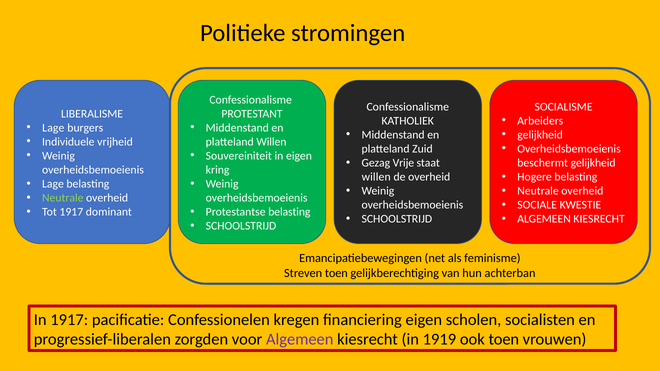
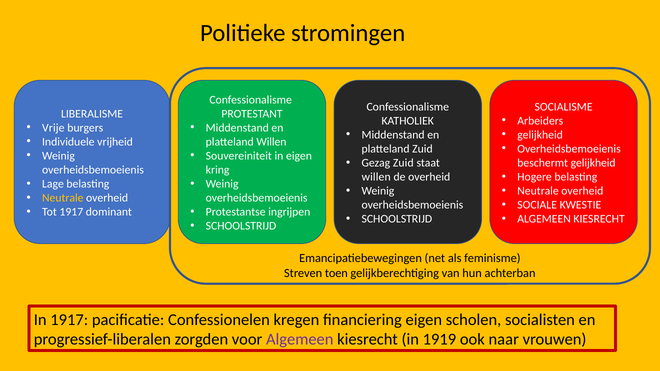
Lage at (53, 128): Lage -> Vrije
Gezag Vrije: Vrije -> Zuid
Neutrale at (63, 198) colour: light green -> yellow
Protestantse belasting: belasting -> ingrijpen
ook toen: toen -> naar
